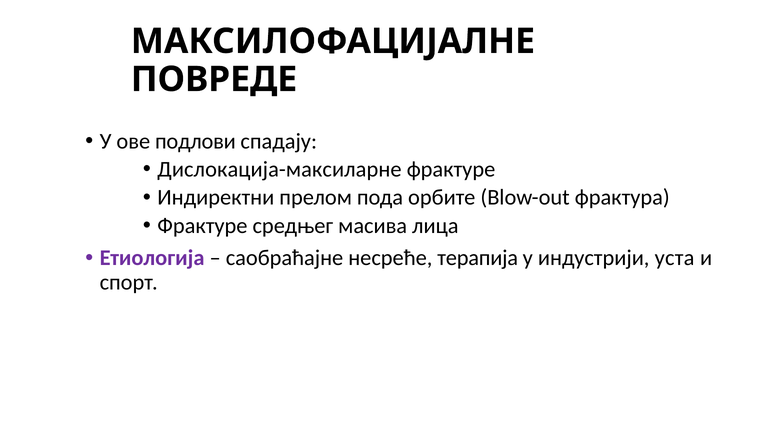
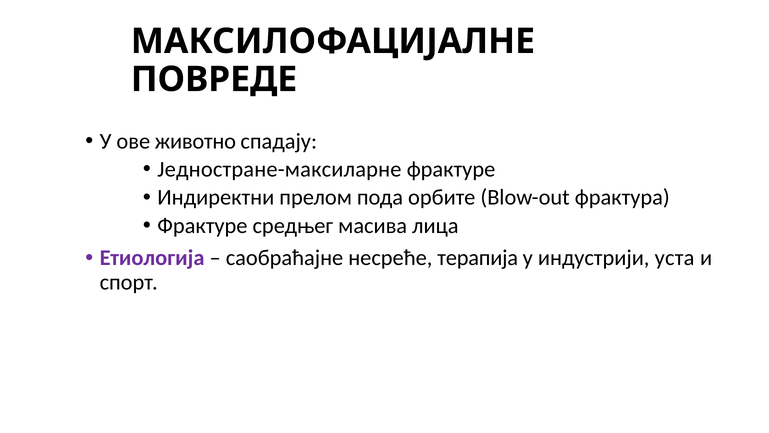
подлови: подлови -> животно
Дислокација-максиларне: Дислокација-максиларне -> Једностране-максиларне
